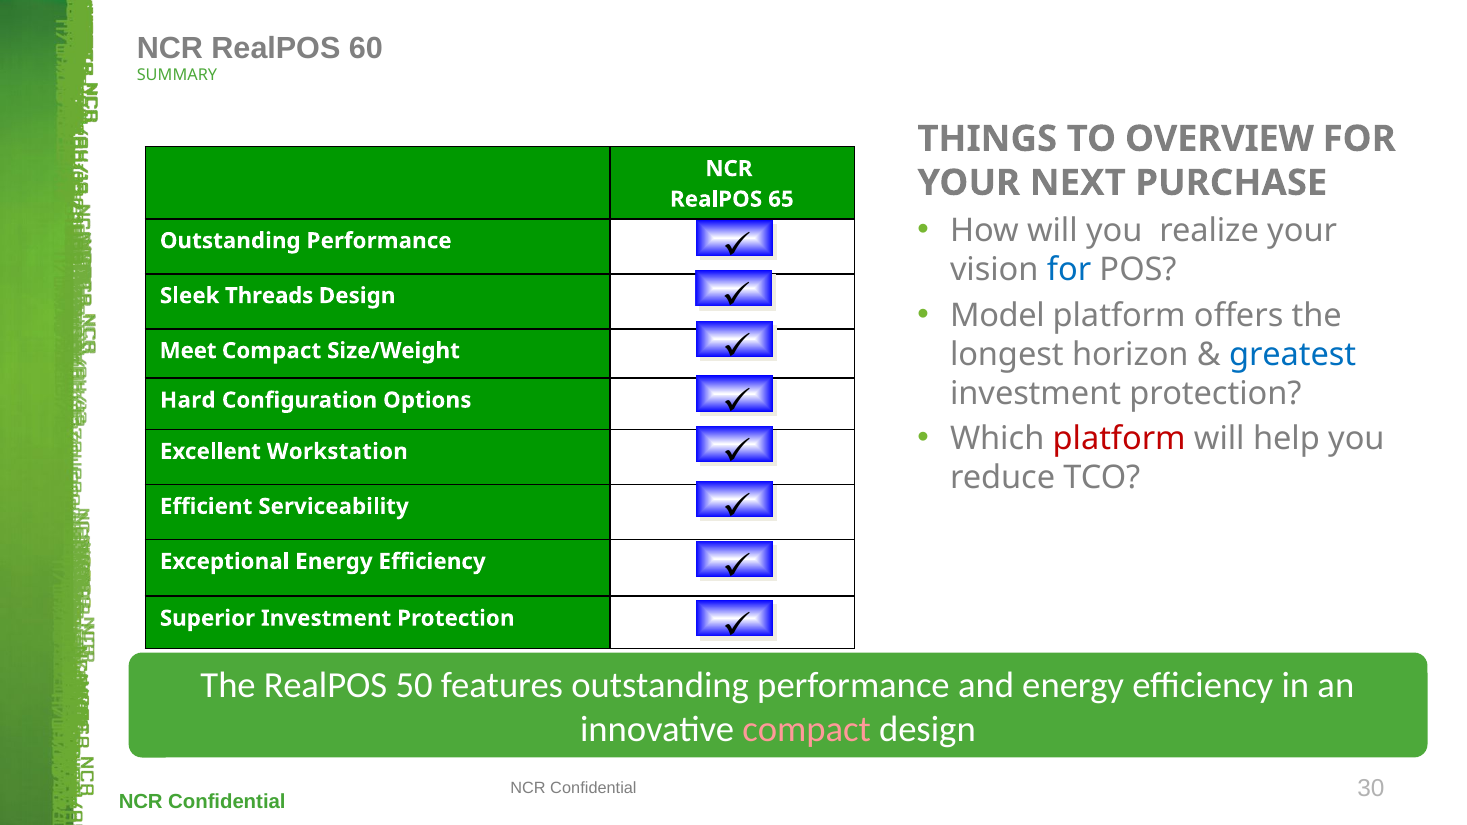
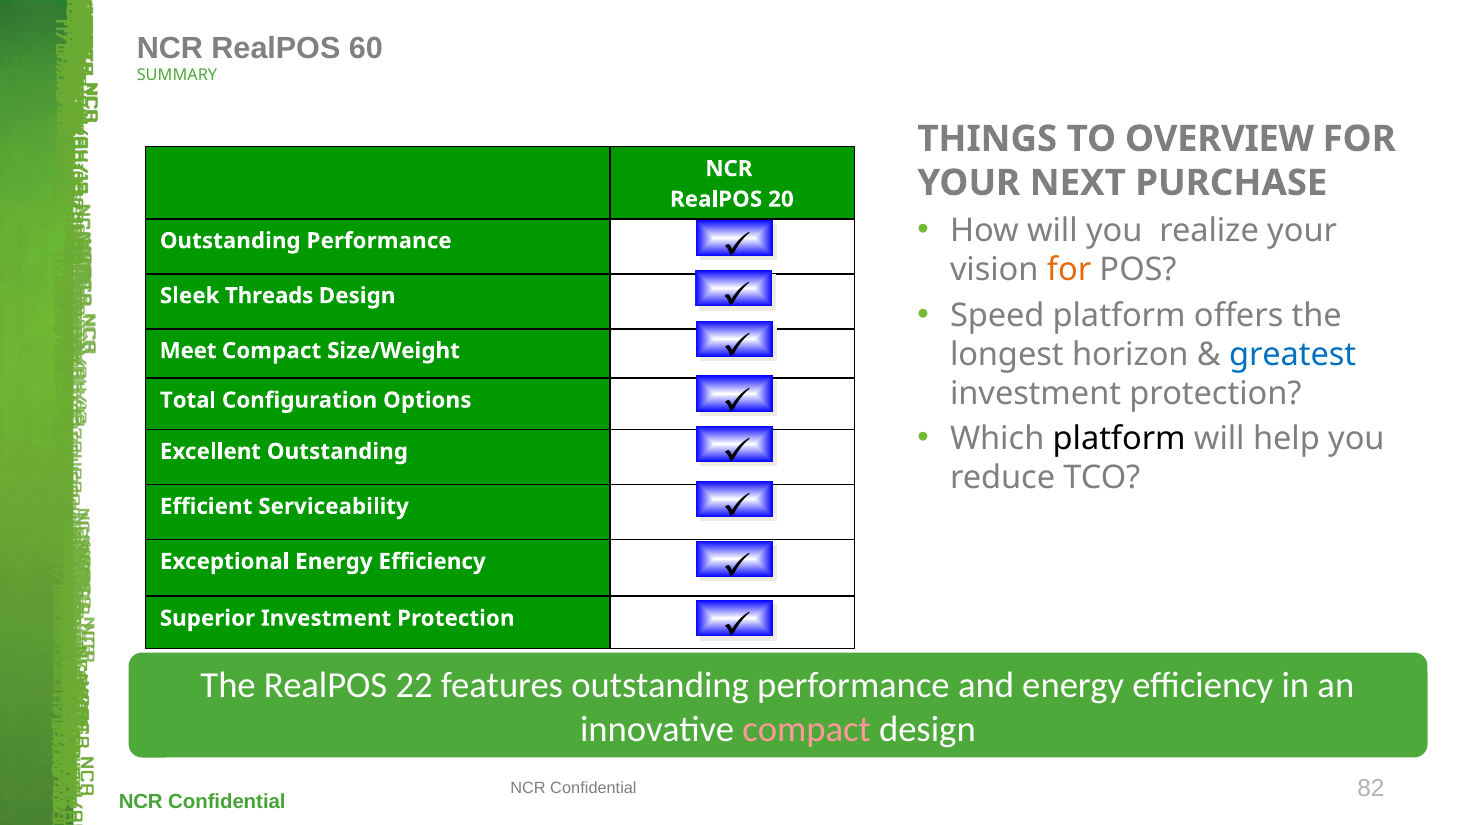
65: 65 -> 20
for at (1069, 270) colour: blue -> orange
Model: Model -> Speed
Hard: Hard -> Total
platform at (1119, 439) colour: red -> black
Excellent Workstation: Workstation -> Outstanding
50: 50 -> 22
30: 30 -> 82
